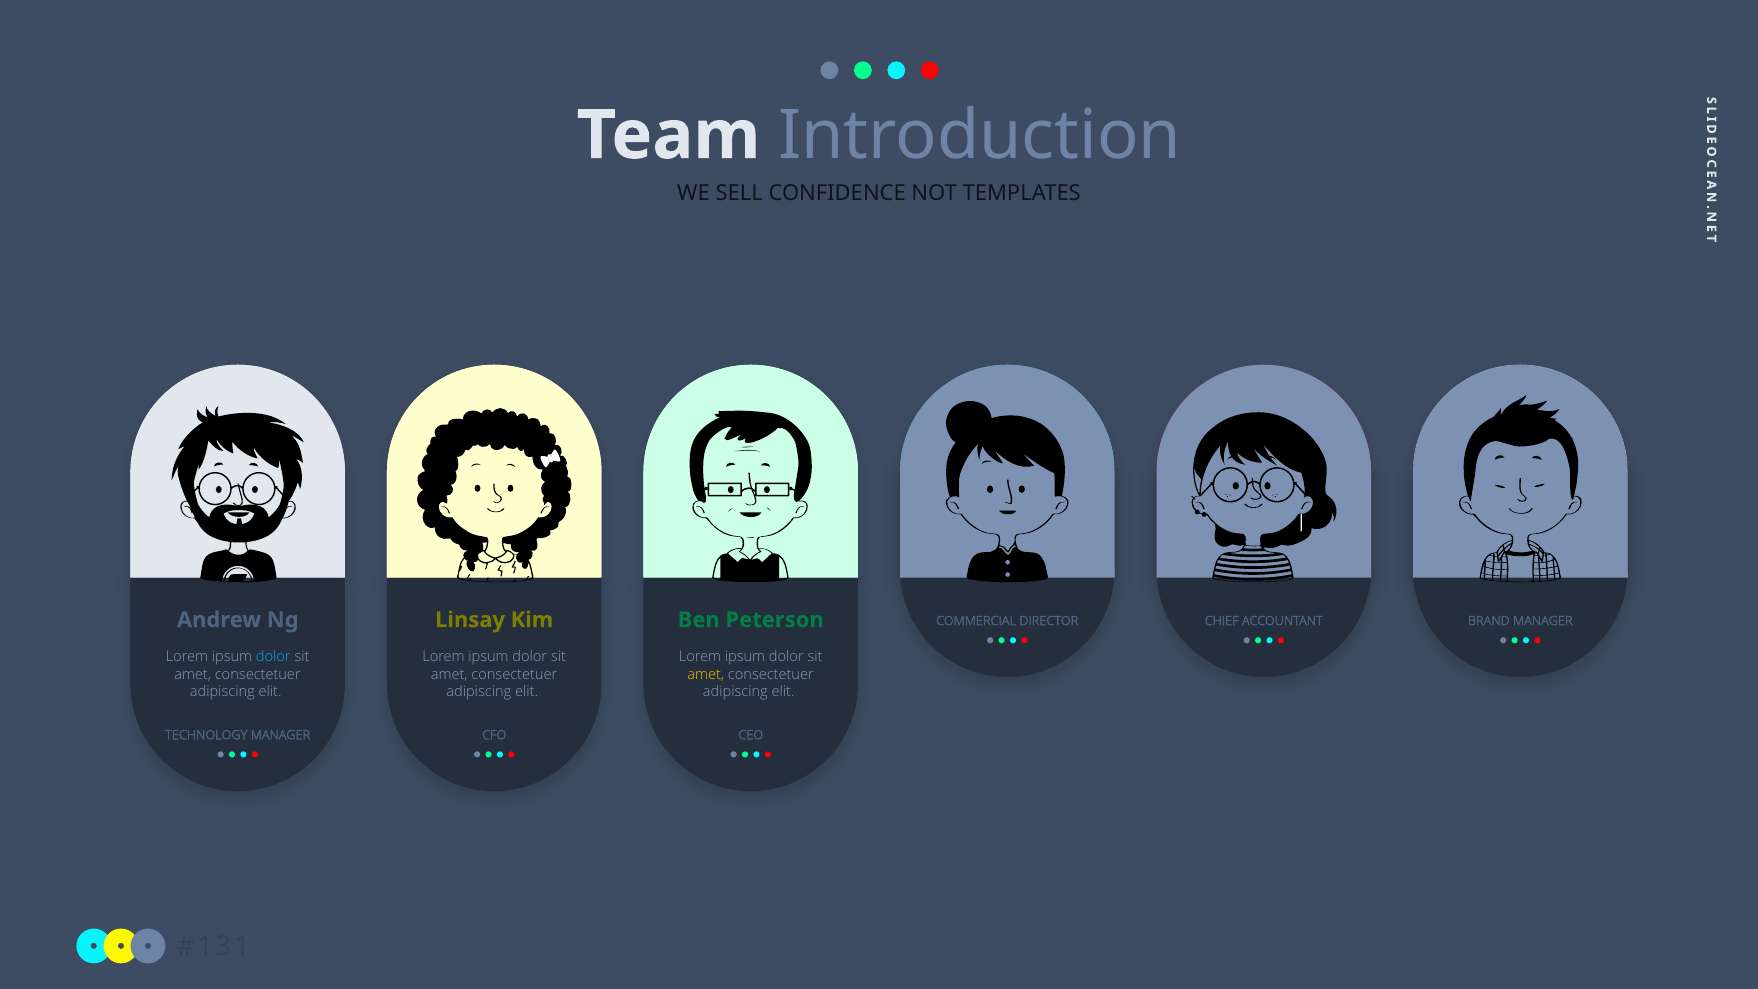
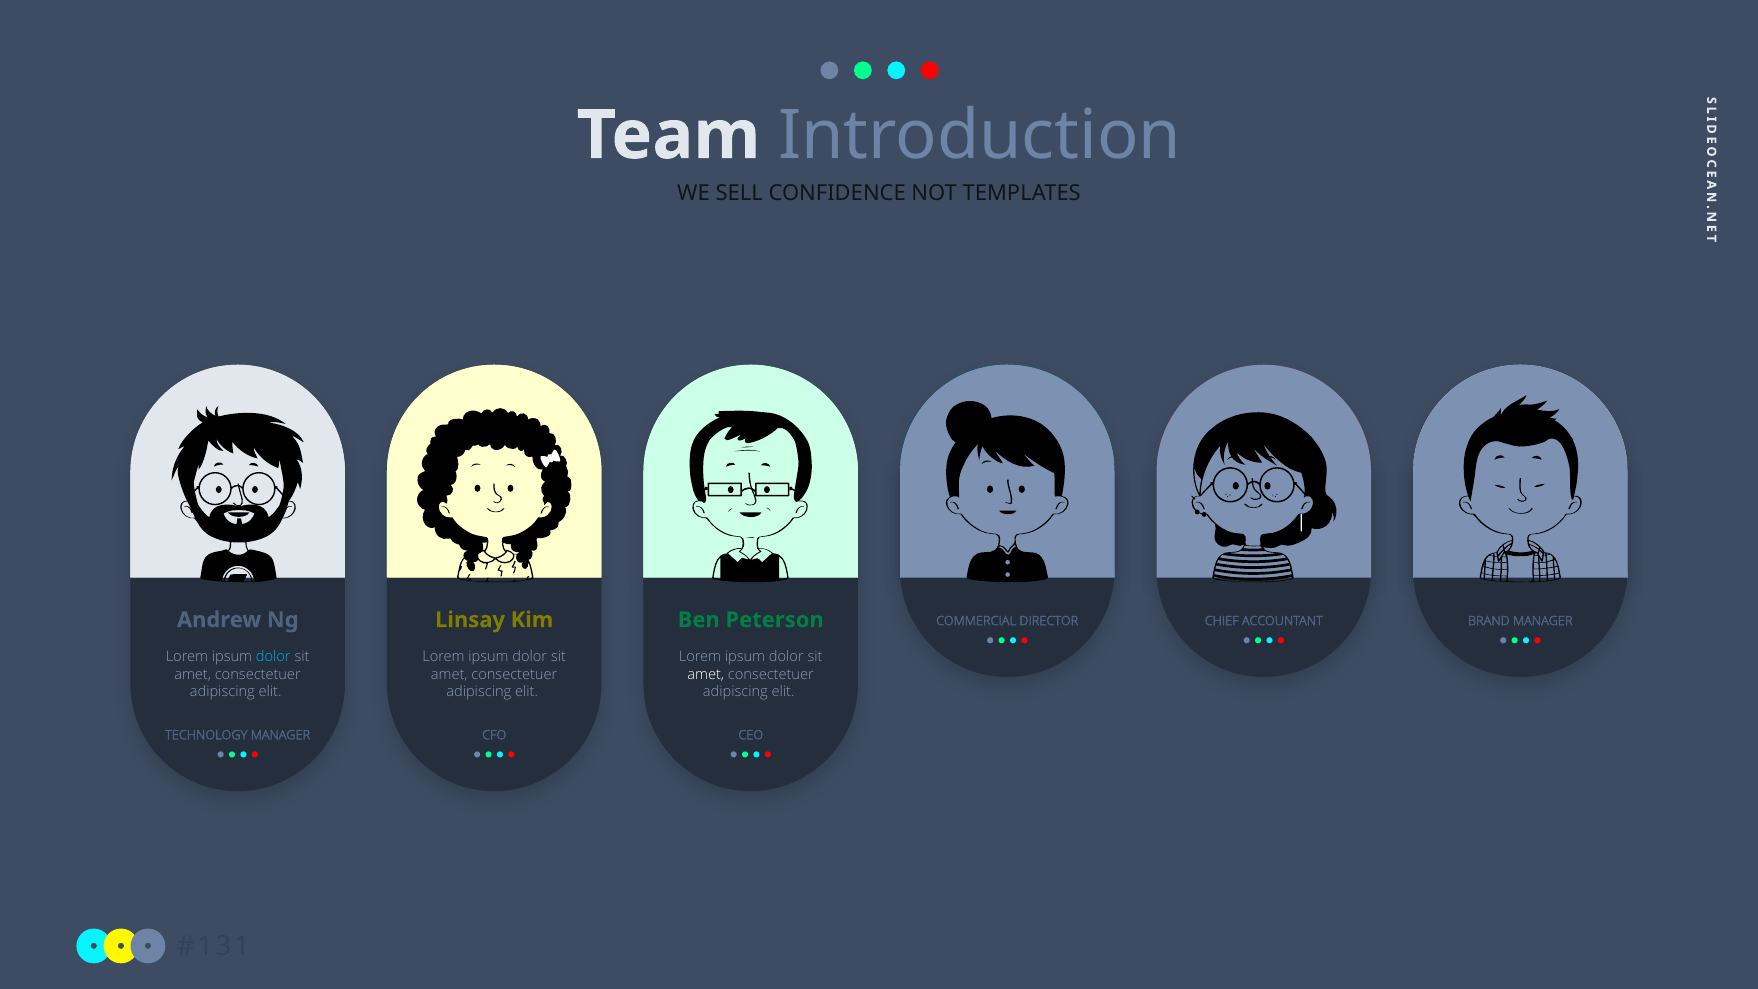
amet at (706, 674) colour: yellow -> white
